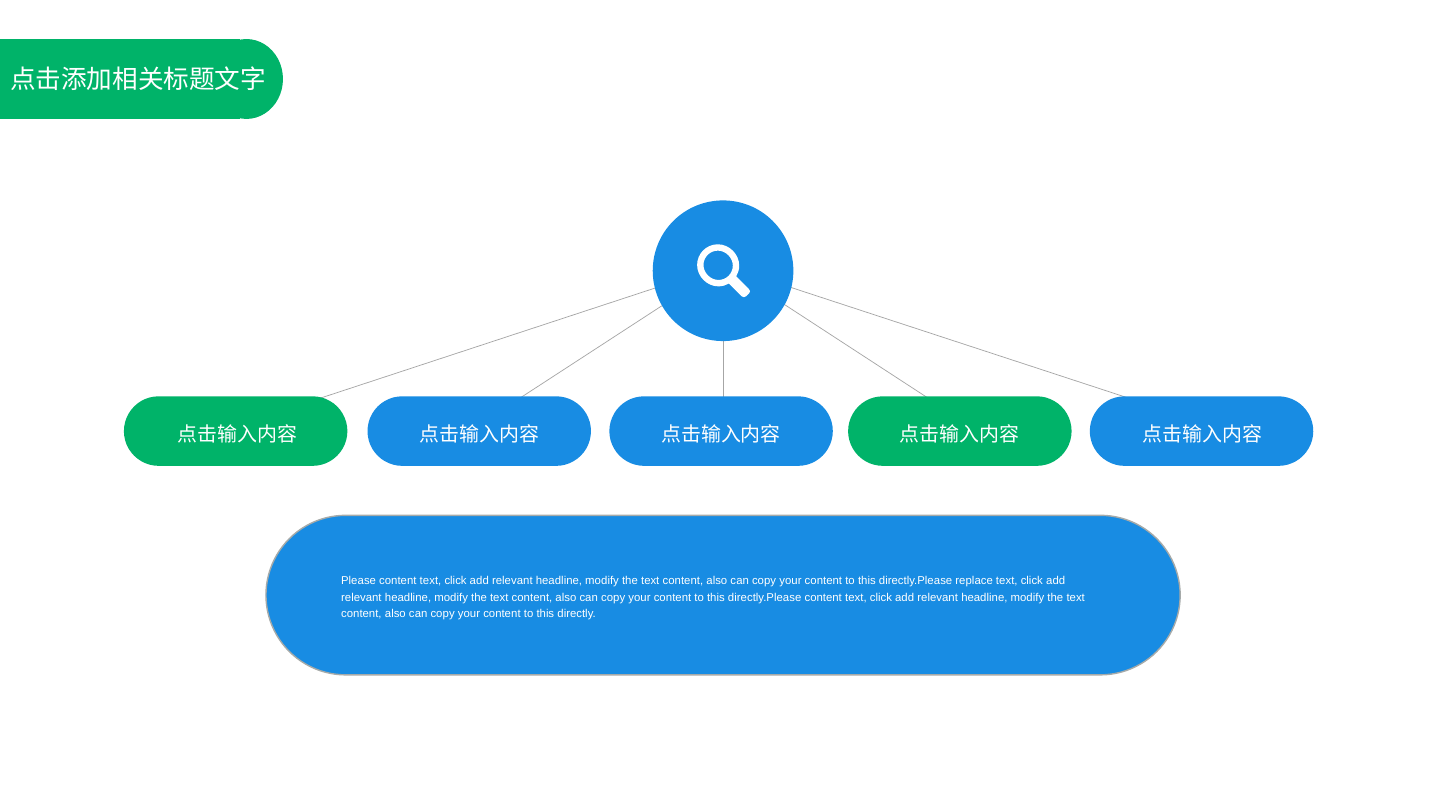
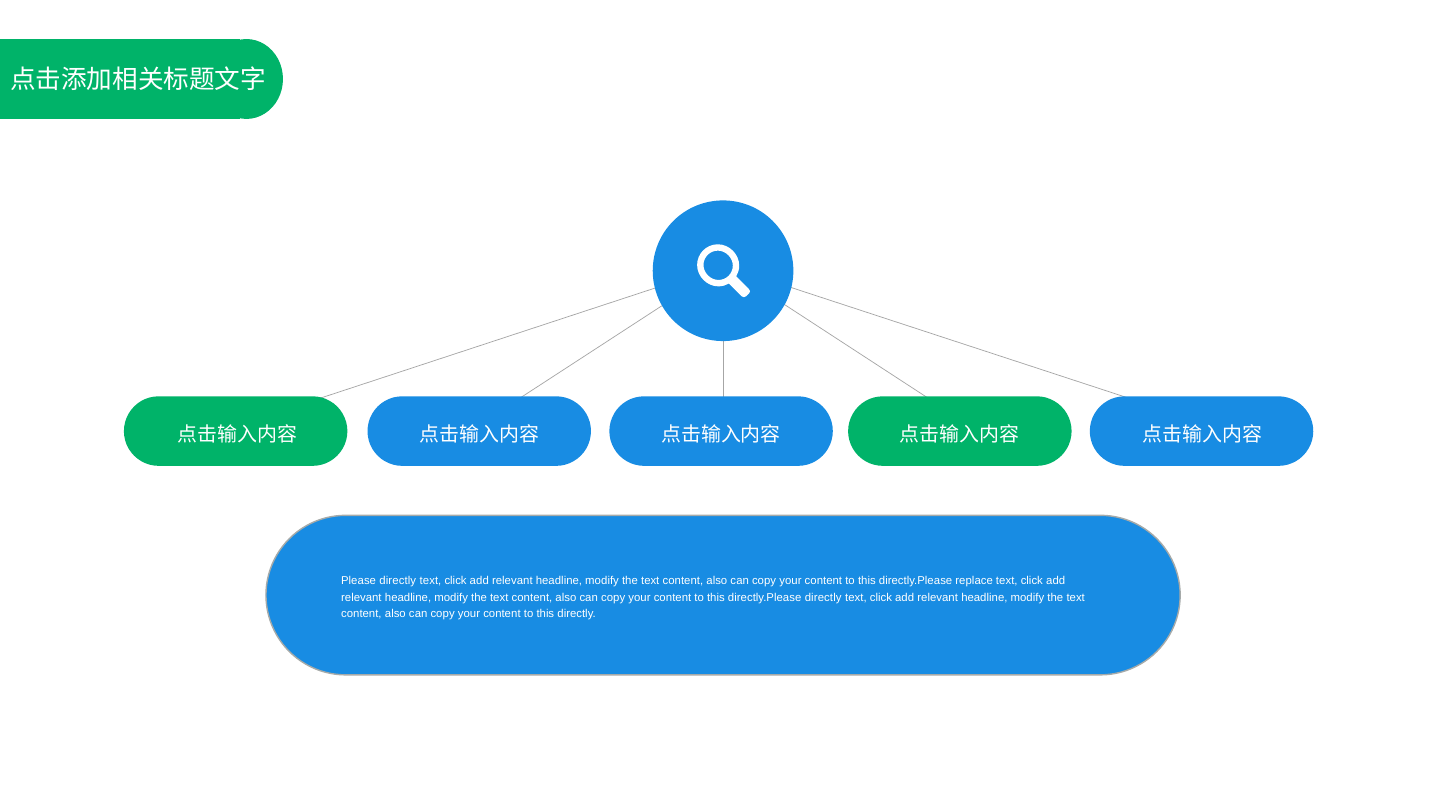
Please content: content -> directly
directly.Please content: content -> directly
